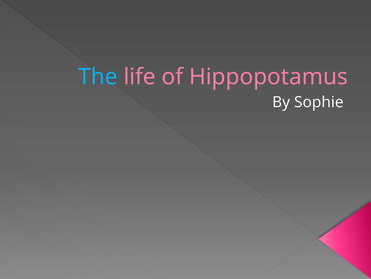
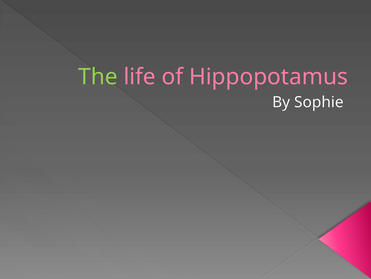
The colour: light blue -> light green
